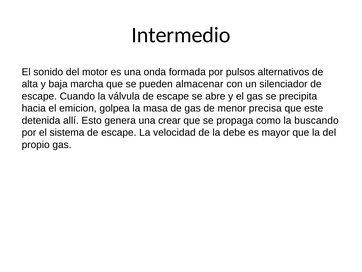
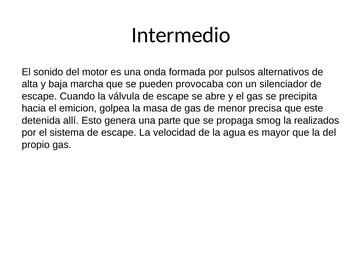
almacenar: almacenar -> provocaba
crear: crear -> parte
como: como -> smog
buscando: buscando -> realizados
debe: debe -> agua
